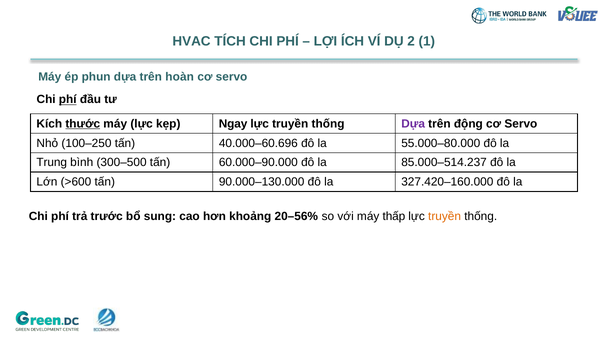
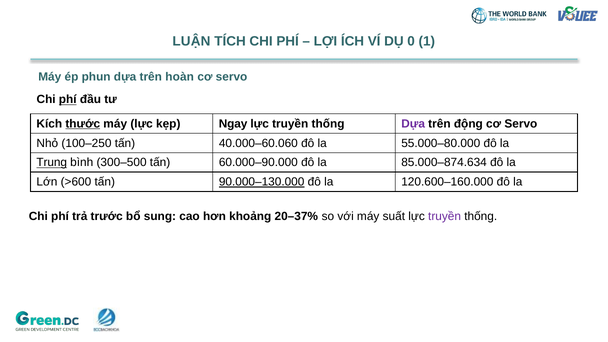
HVAC: HVAC -> LUẬN
2: 2 -> 0
40.000–60.696: 40.000–60.696 -> 40.000–60.060
Trung underline: none -> present
85.000–514.237: 85.000–514.237 -> 85.000–874.634
90.000–130.000 underline: none -> present
327.420–160.000: 327.420–160.000 -> 120.600–160.000
20–56%: 20–56% -> 20–37%
thấp: thấp -> suất
truyền at (445, 216) colour: orange -> purple
